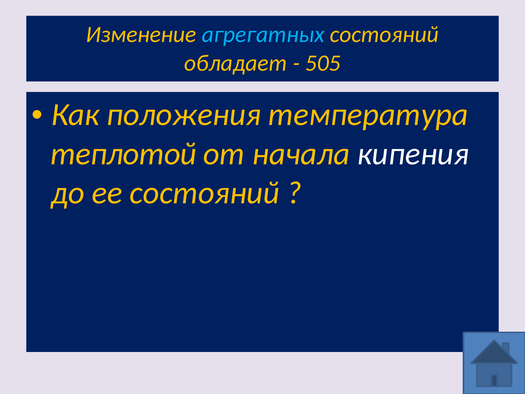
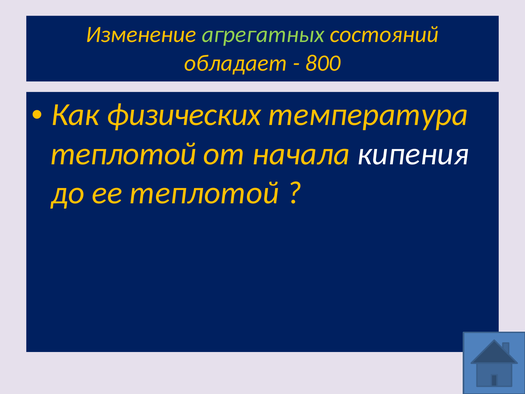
агрегатных colour: light blue -> light green
505: 505 -> 800
положения: положения -> физических
ее состояний: состояний -> теплотой
